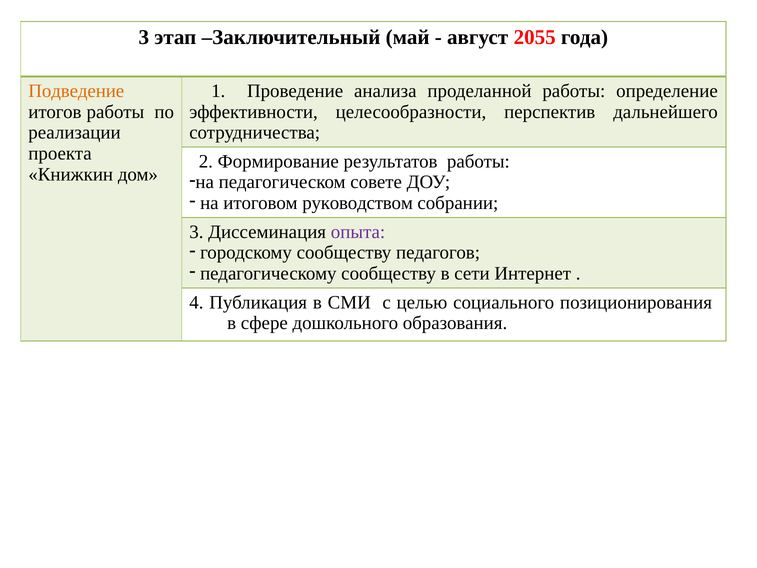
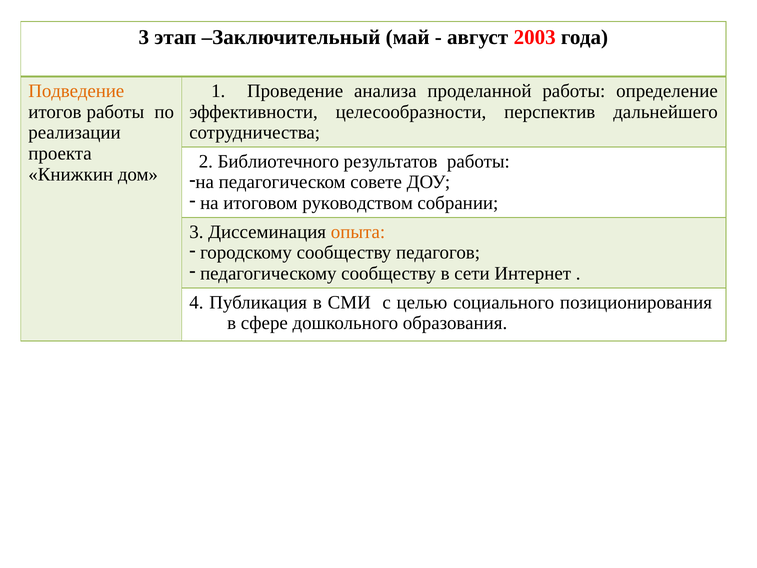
2055: 2055 -> 2003
Формирование: Формирование -> Библиотечного
опыта colour: purple -> orange
